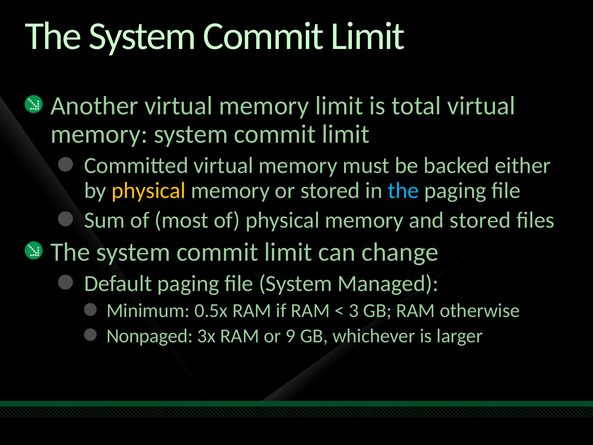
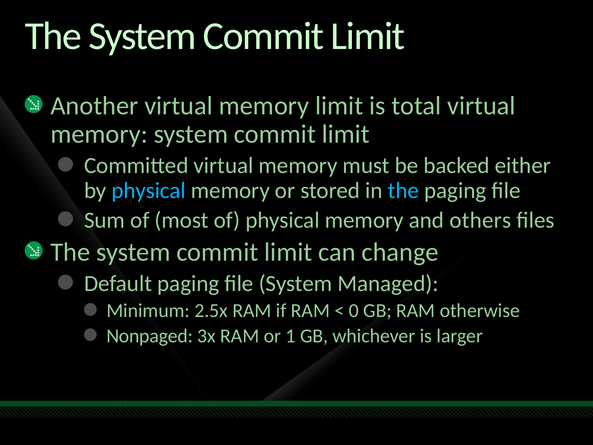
physical at (149, 190) colour: yellow -> light blue
and stored: stored -> others
0.5x: 0.5x -> 2.5x
3: 3 -> 0
9: 9 -> 1
